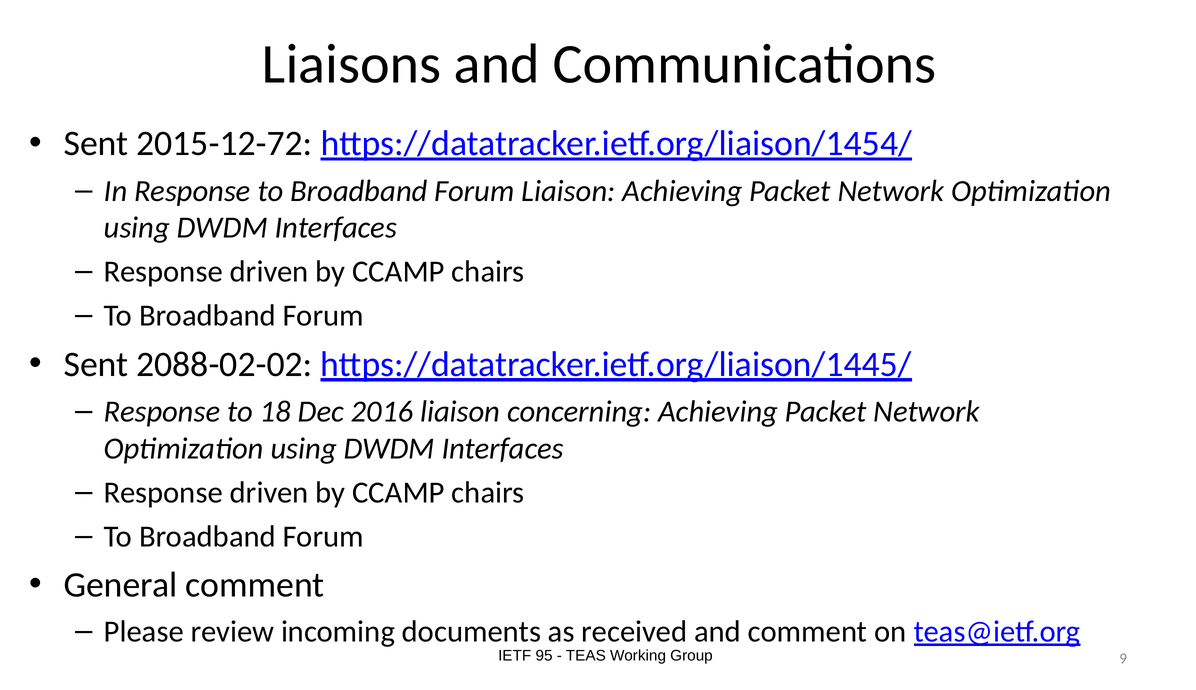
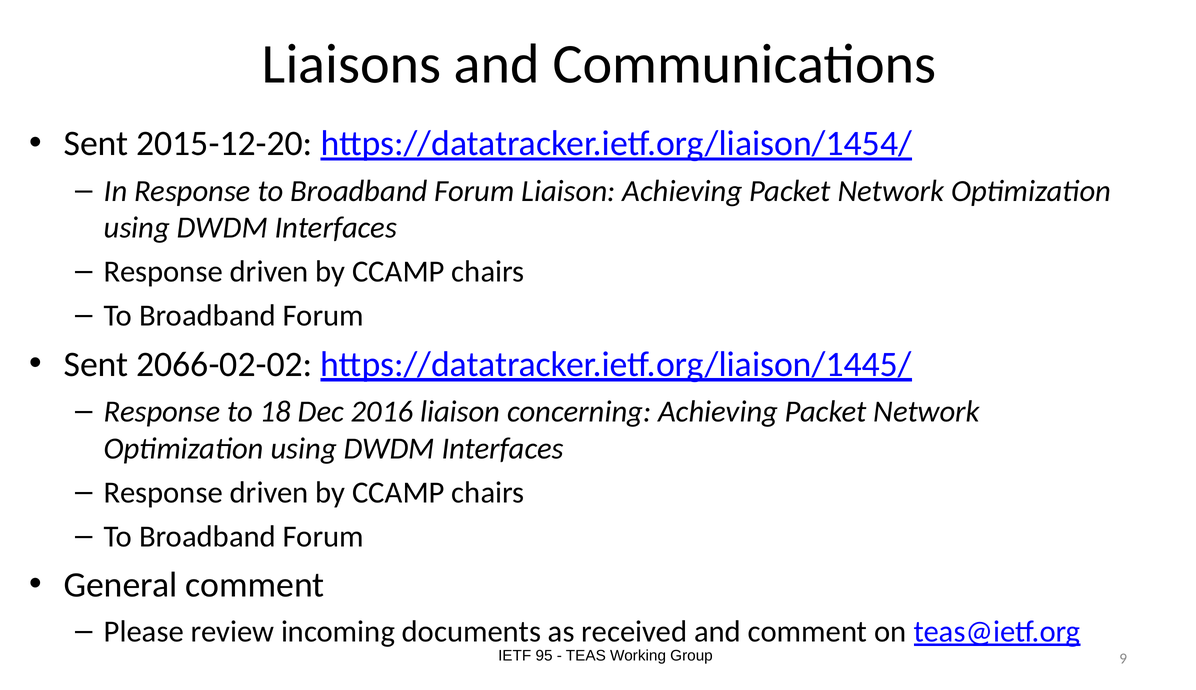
2015-12-72: 2015-12-72 -> 2015-12-20
2088-02-02: 2088-02-02 -> 2066-02-02
